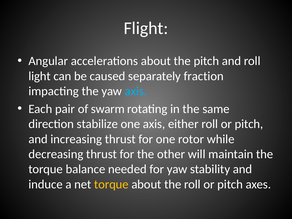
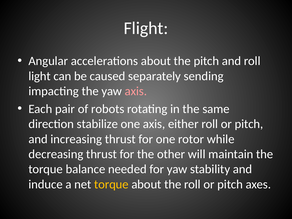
fraction: fraction -> sending
axis at (136, 91) colour: light blue -> pink
swarm: swarm -> robots
